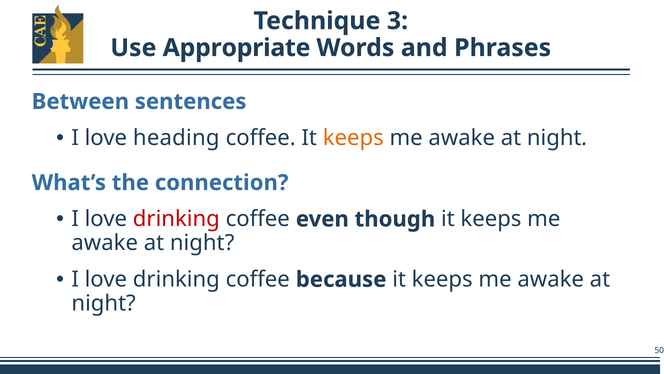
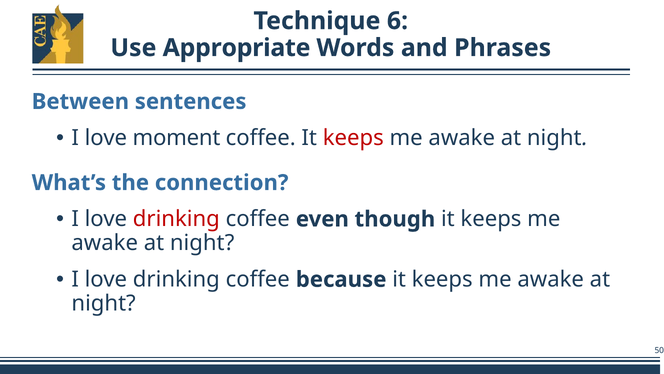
3: 3 -> 6
heading: heading -> moment
keeps at (353, 138) colour: orange -> red
